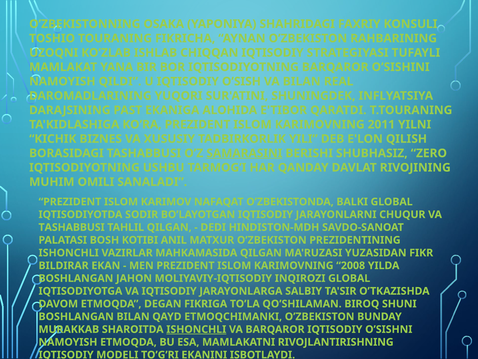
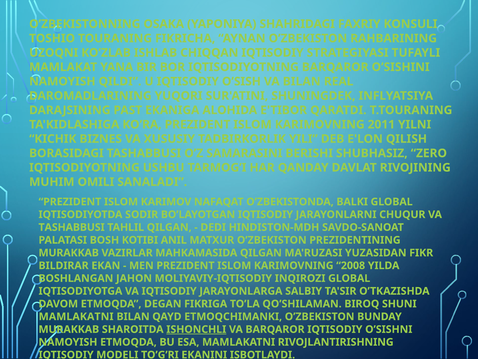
SAMARASINI underline: present -> none
ISHONCHLI at (69, 252): ISHONCHLI -> MURAKKAB
BOSHLANGAN at (76, 316): BOSHLANGAN -> MAMLAKATNI
